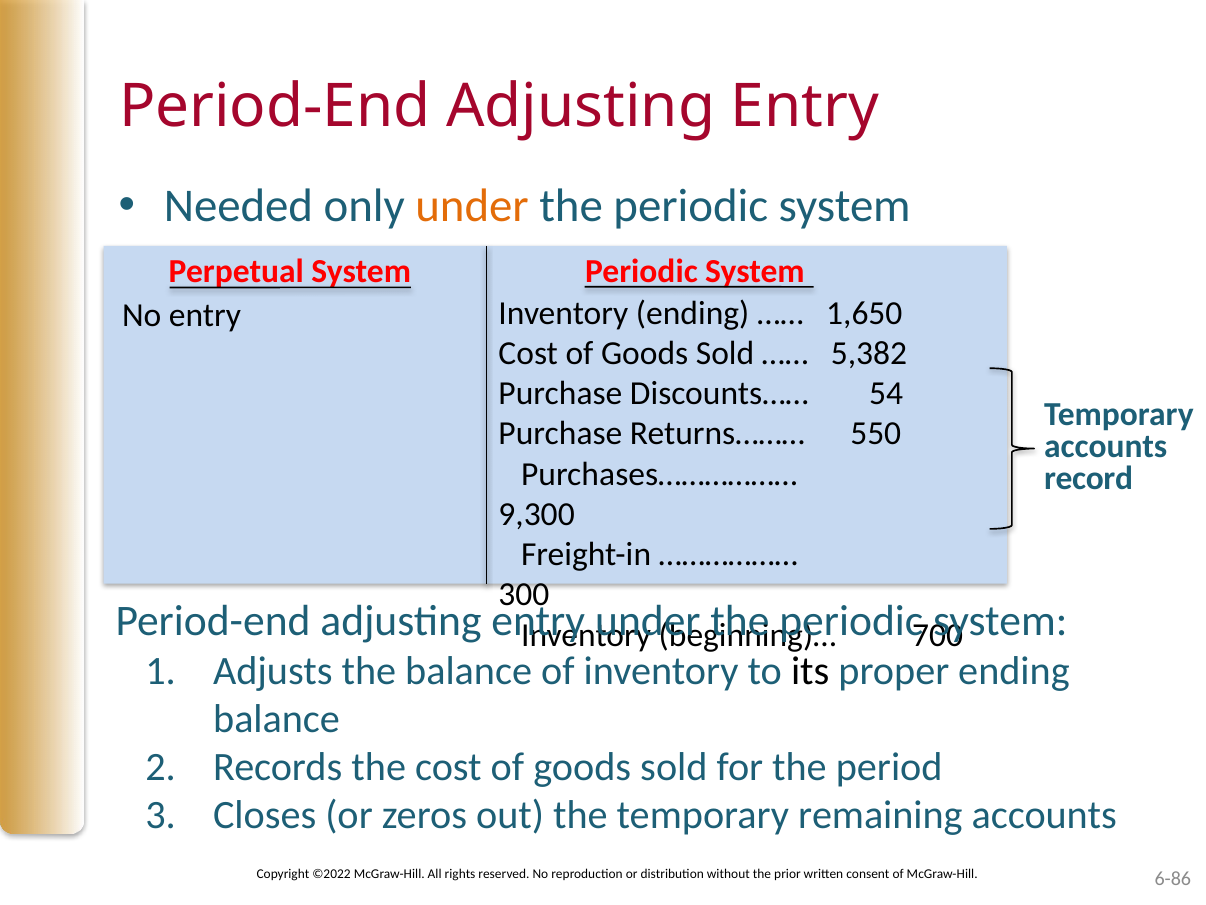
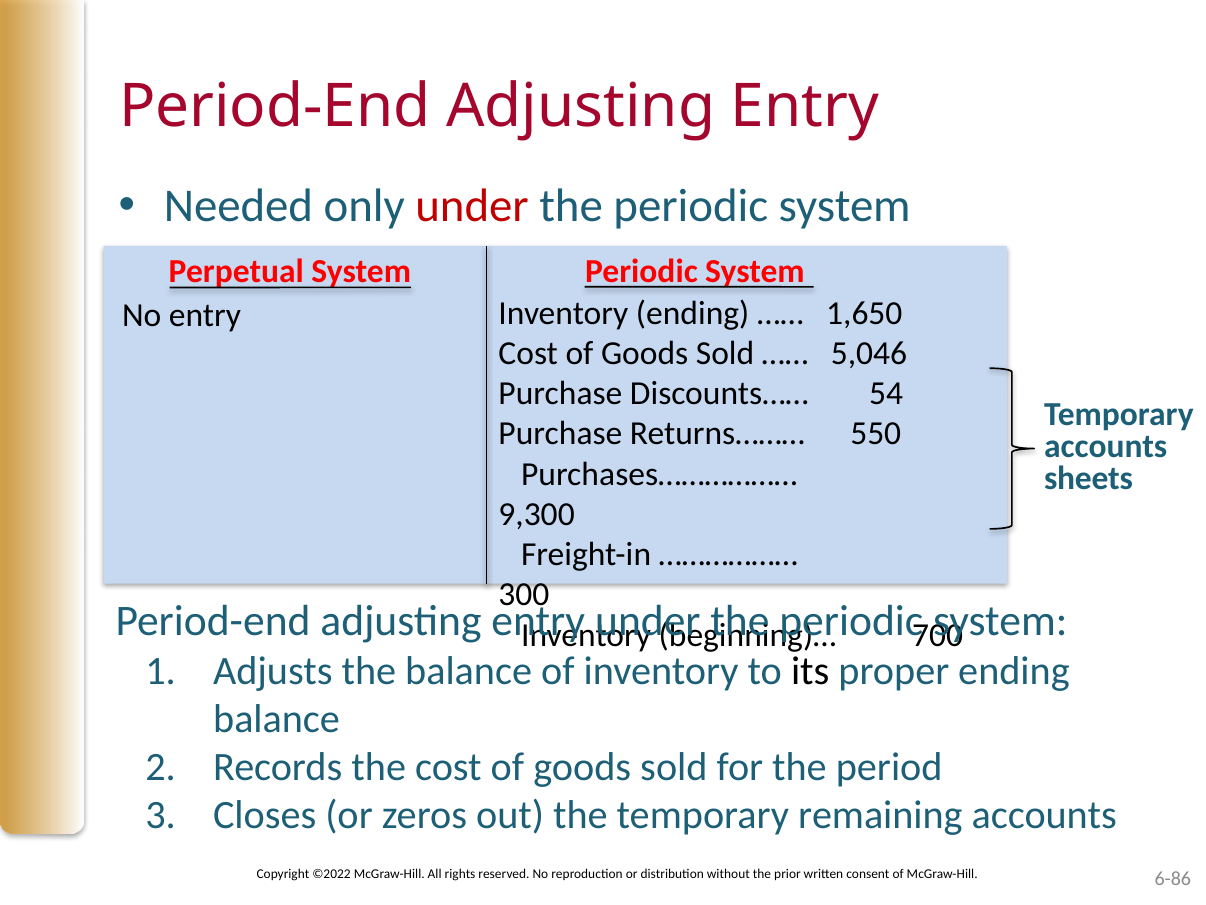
under at (472, 206) colour: orange -> red
5,382: 5,382 -> 5,046
record: record -> sheets
